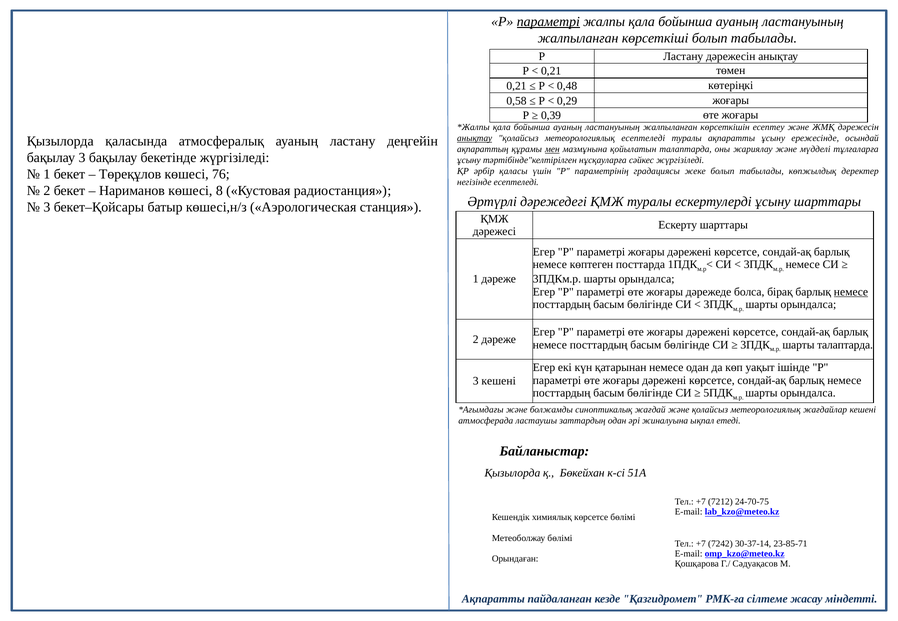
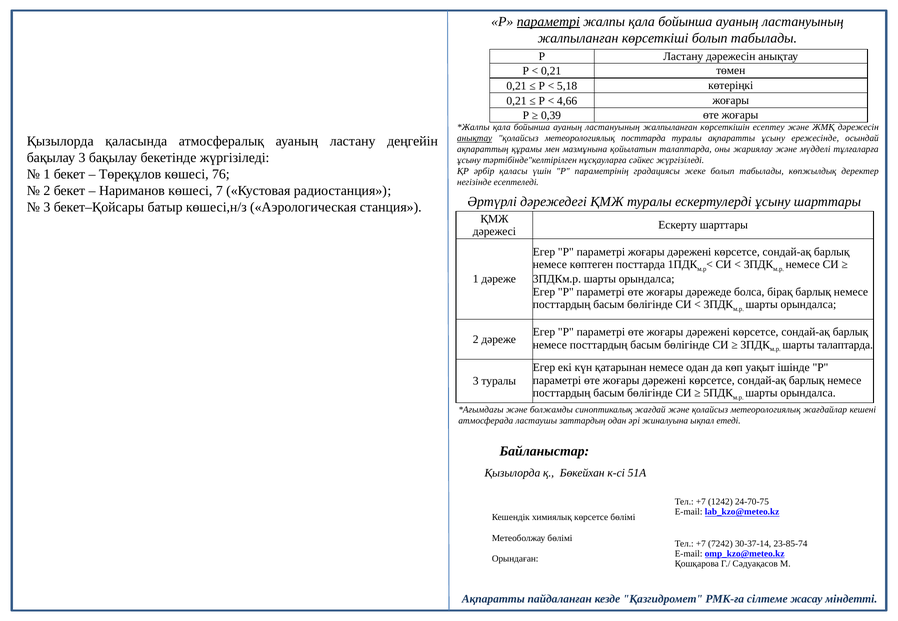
0,48: 0,48 -> 5,18
0,58 at (517, 101): 0,58 -> 0,21
0,29: 0,29 -> 4,66
метеорологиялық есептеледі: есептеледі -> посттарда
мен underline: present -> none
8: 8 -> 7
немесе at (851, 292) underline: present -> none
3 кешені: кешені -> туралы
7212: 7212 -> 1242
23-85-71: 23-85-71 -> 23-85-74
